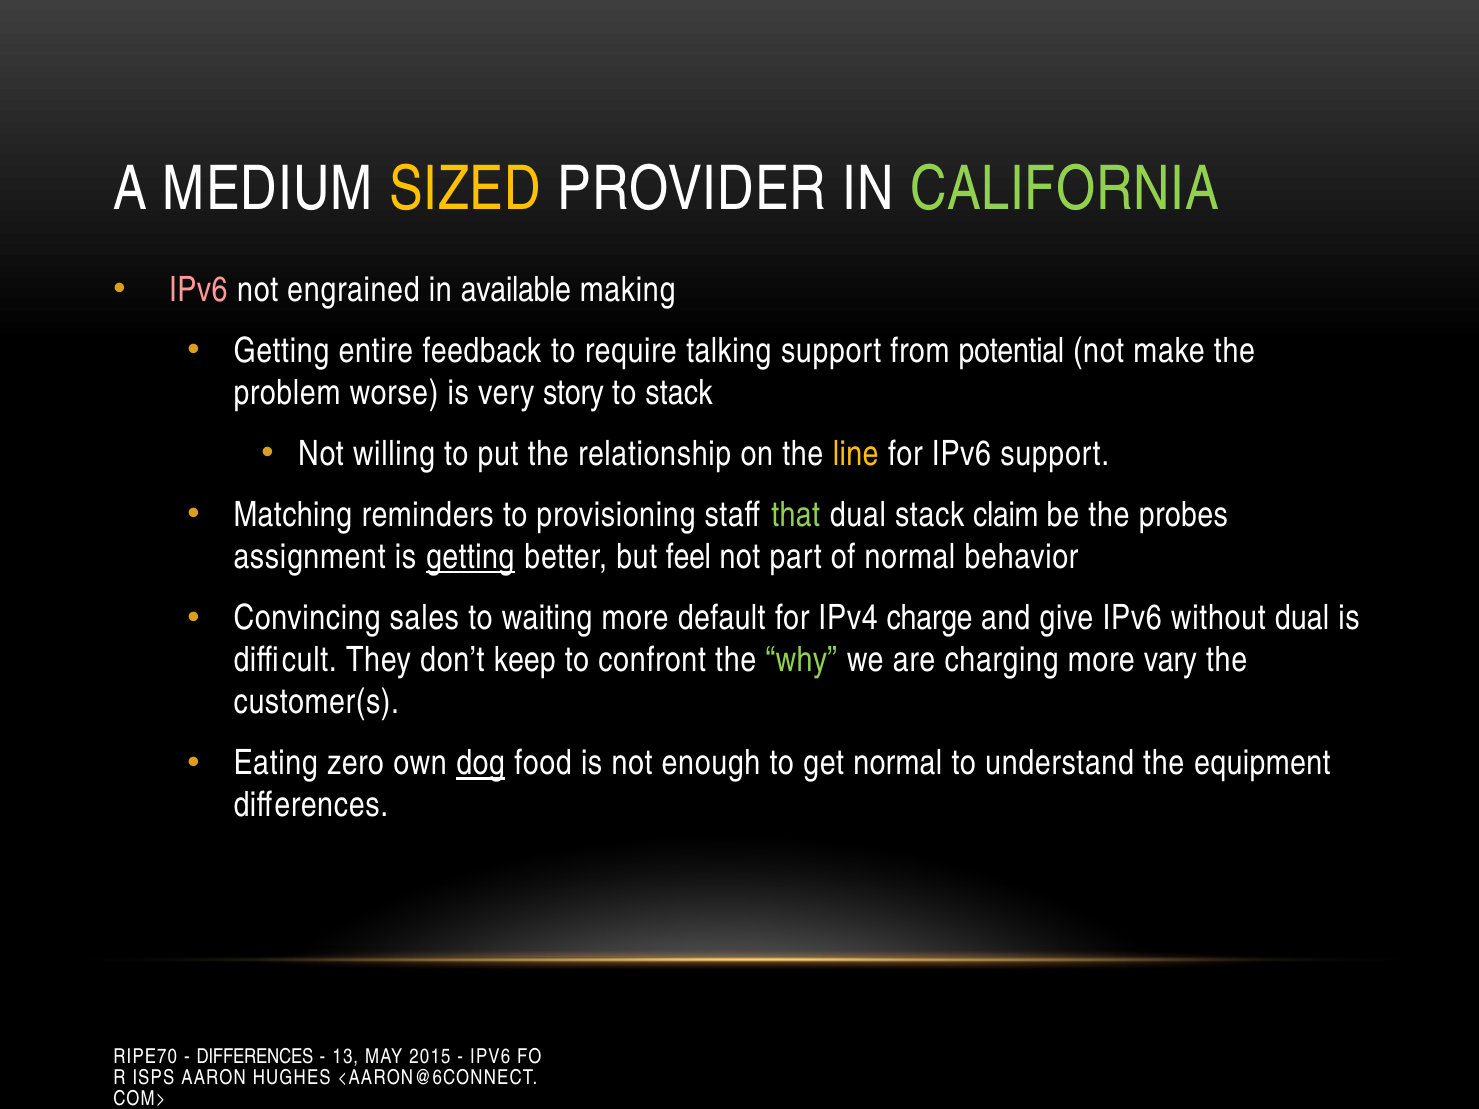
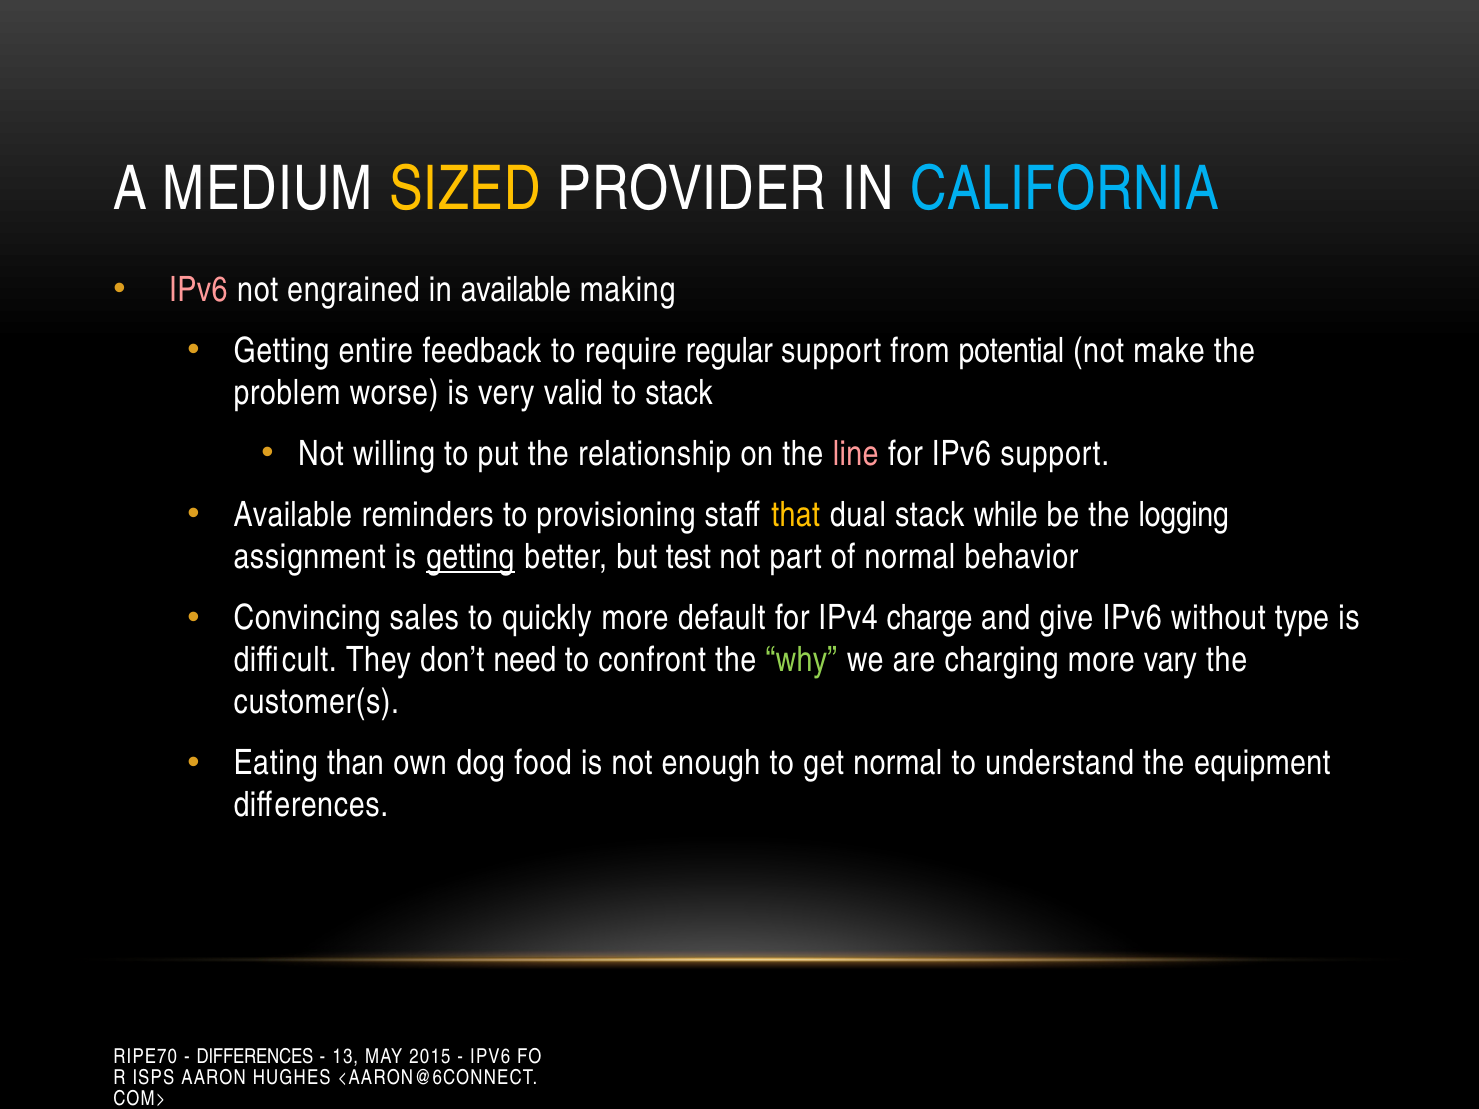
CALIFORNIA colour: light green -> light blue
talking: talking -> regular
story: story -> valid
line colour: yellow -> pink
Matching at (293, 515): Matching -> Available
that colour: light green -> yellow
claim: claim -> while
probes: probes -> logging
feel: feel -> test
waiting: waiting -> quickly
without dual: dual -> type
keep: keep -> need
zero: zero -> than
dog underline: present -> none
